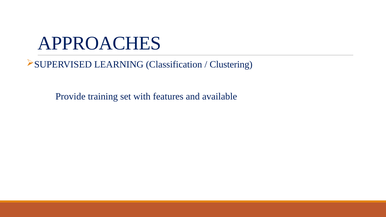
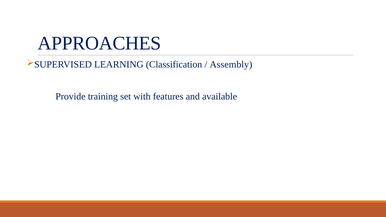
Clustering: Clustering -> Assembly
